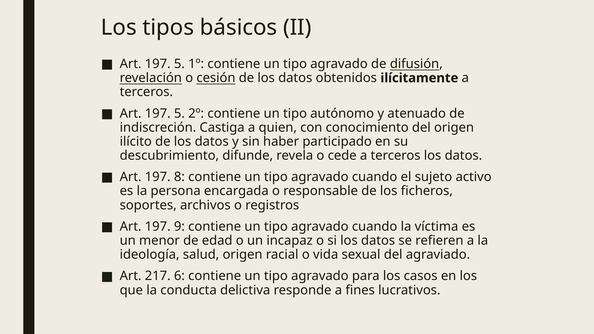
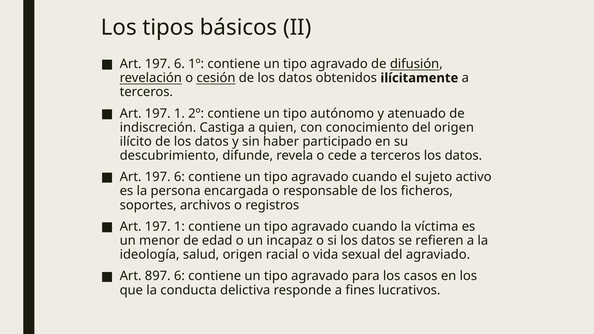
5 at (179, 64): 5 -> 6
5 at (179, 114): 5 -> 1
8 at (179, 177): 8 -> 6
9 at (179, 227): 9 -> 1
217: 217 -> 897
